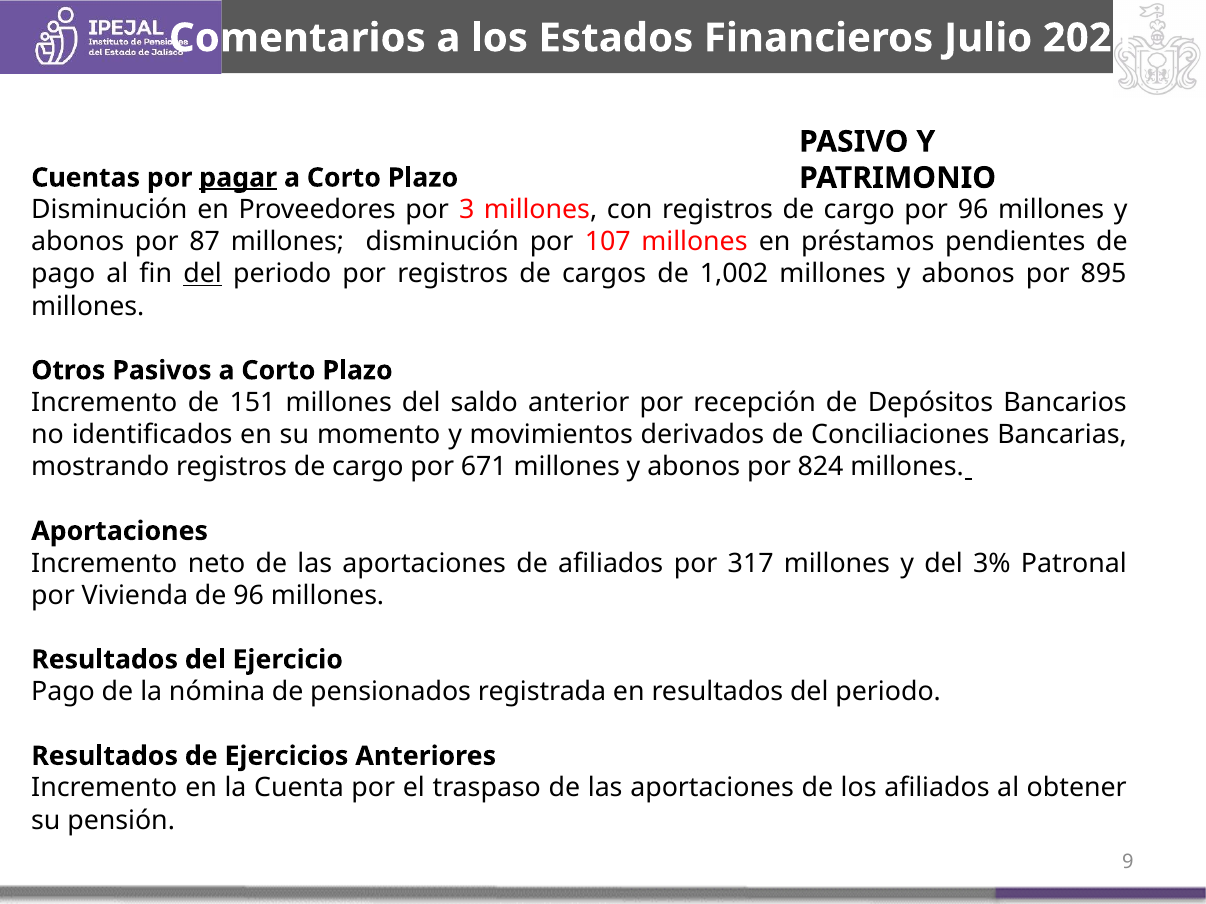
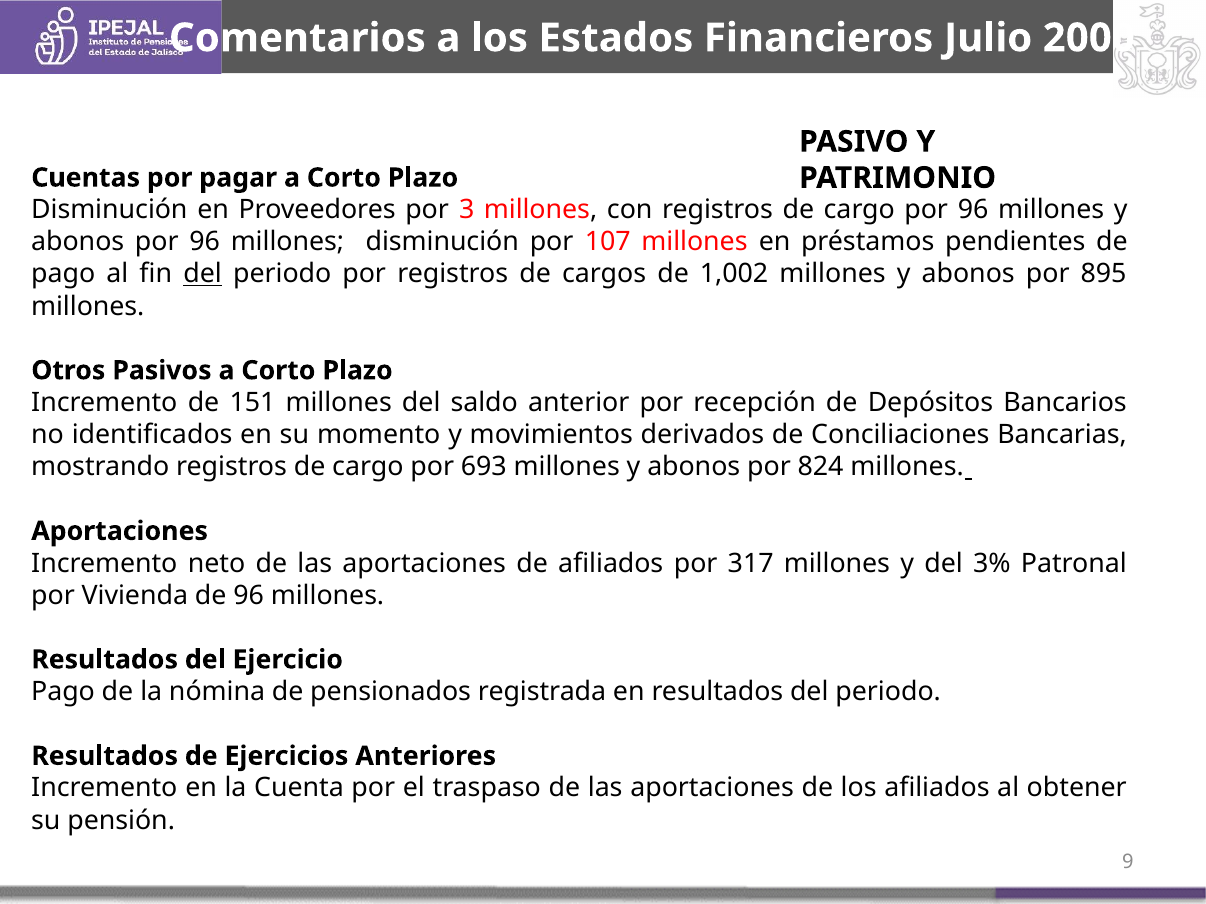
2021: 2021 -> 2000
pagar underline: present -> none
abonos por 87: 87 -> 96
671: 671 -> 693
